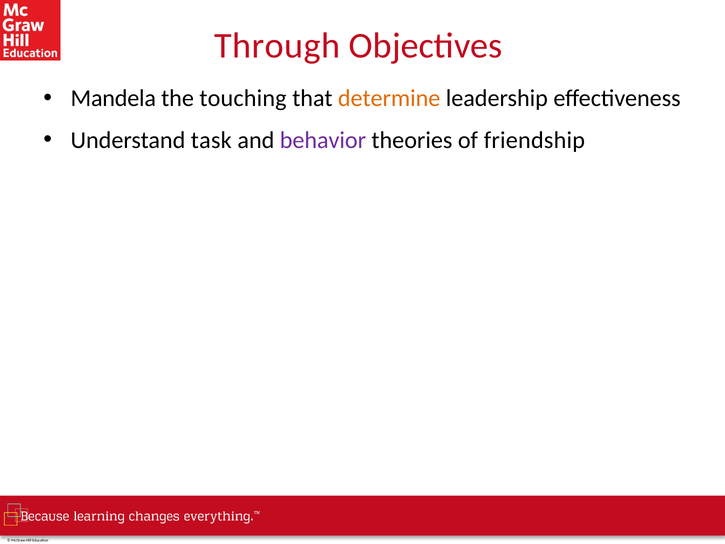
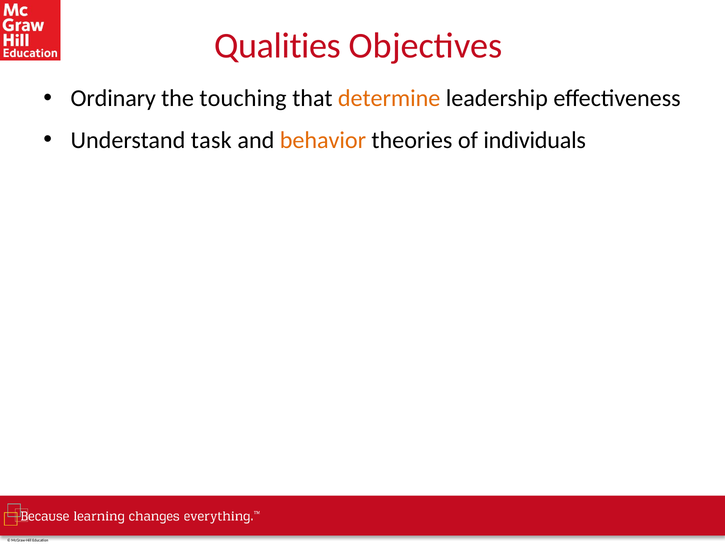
Through: Through -> Qualities
Mandela: Mandela -> Ordinary
behavior colour: purple -> orange
friendship: friendship -> individuals
